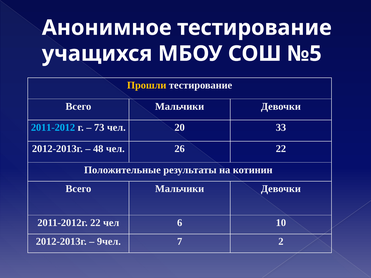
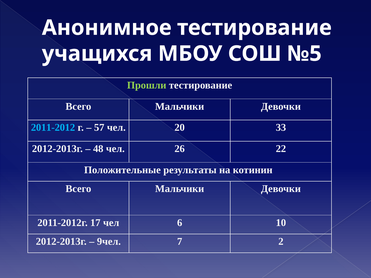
Прошли colour: yellow -> light green
73: 73 -> 57
2011-2012г 22: 22 -> 17
